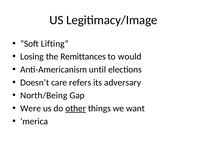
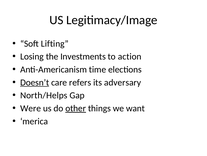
Remittances: Remittances -> Investments
would: would -> action
until: until -> time
Doesn’t underline: none -> present
North/Being: North/Being -> North/Helps
